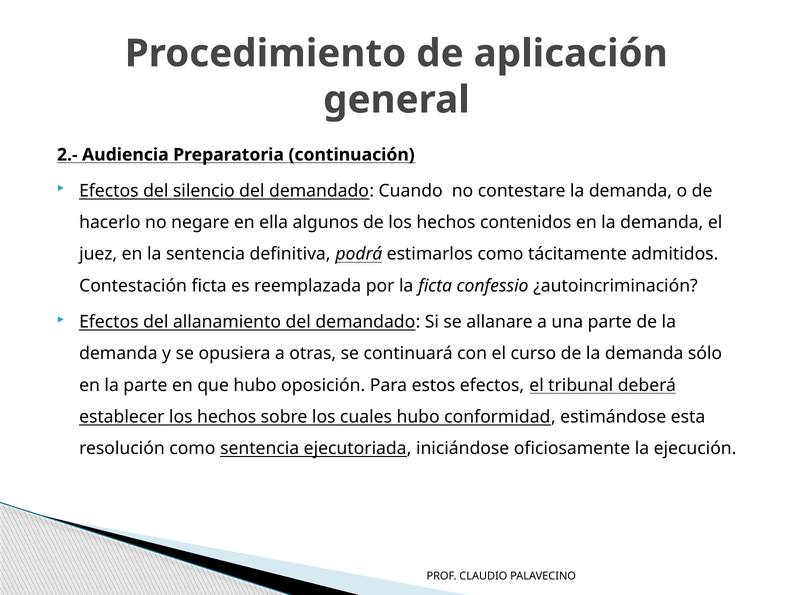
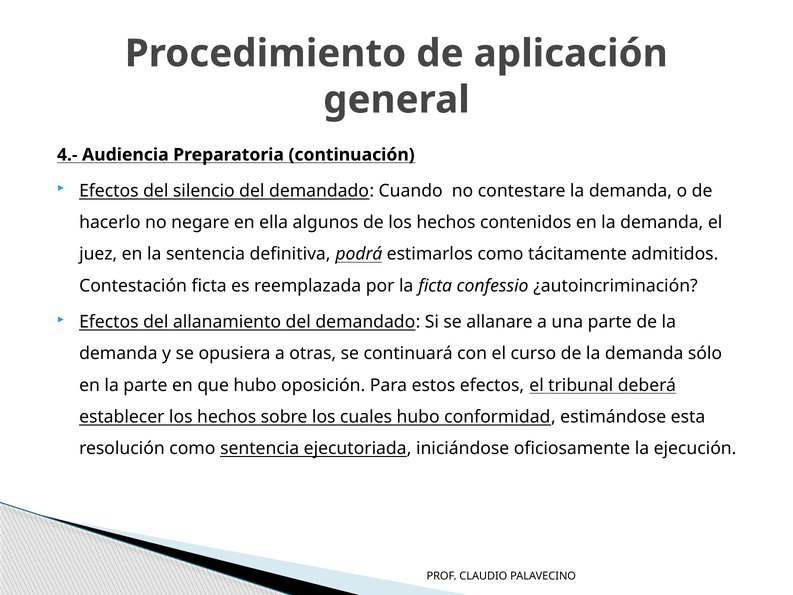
2.-: 2.- -> 4.-
